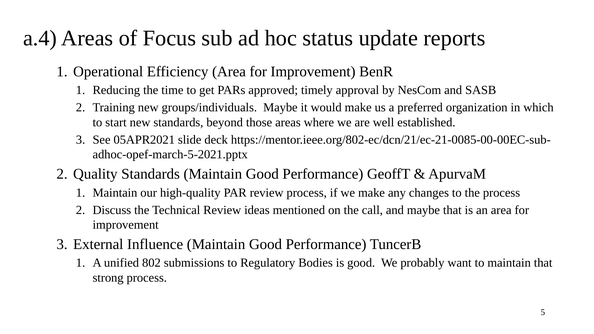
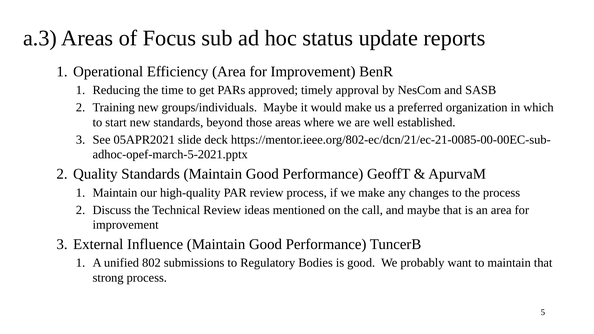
a.4: a.4 -> a.3
